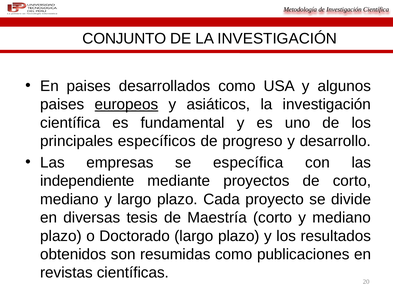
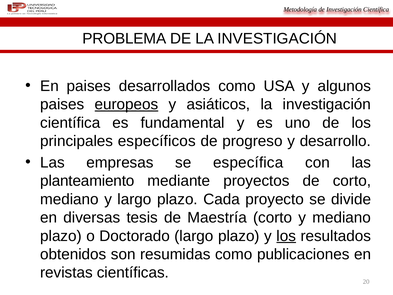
CONJUNTO: CONJUNTO -> PROBLEMA
independiente: independiente -> planteamiento
los at (286, 236) underline: none -> present
